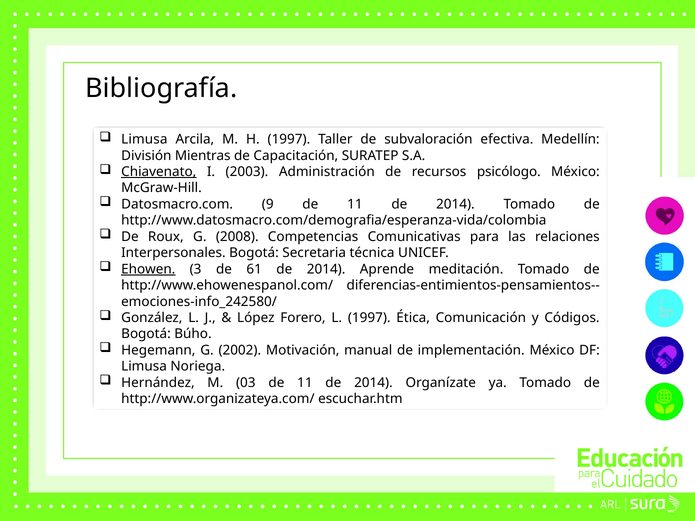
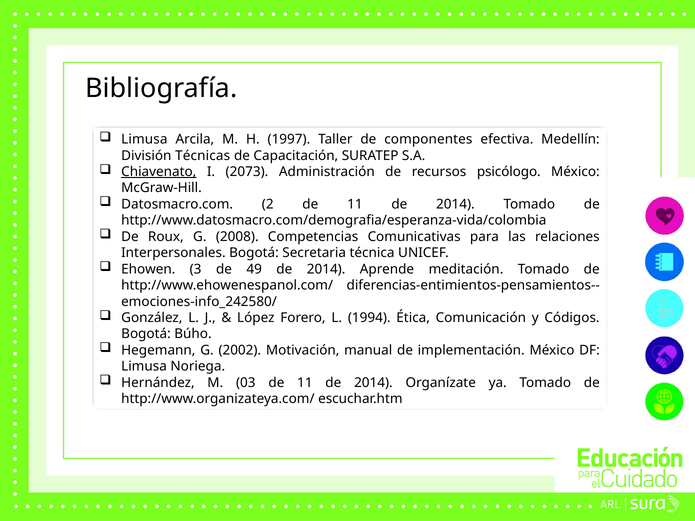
subvaloración: subvaloración -> componentes
Mientras: Mientras -> Técnicas
2003: 2003 -> 2073
9: 9 -> 2
Ehowen underline: present -> none
61: 61 -> 49
L 1997: 1997 -> 1994
